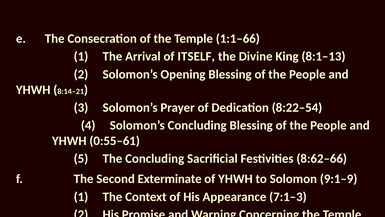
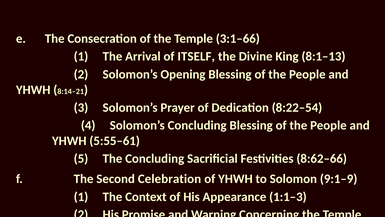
1:1–66: 1:1–66 -> 3:1–66
0:55–61: 0:55–61 -> 5:55–61
Exterminate: Exterminate -> Celebration
7:1–3: 7:1–3 -> 1:1–3
